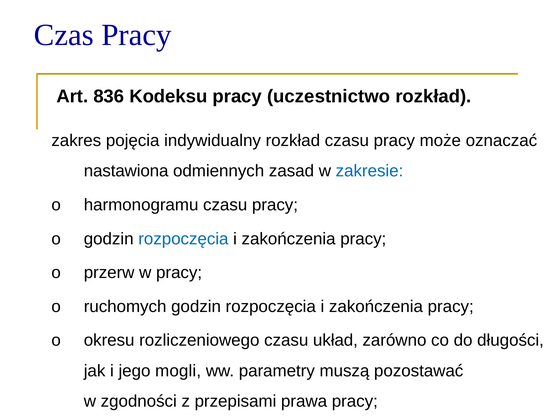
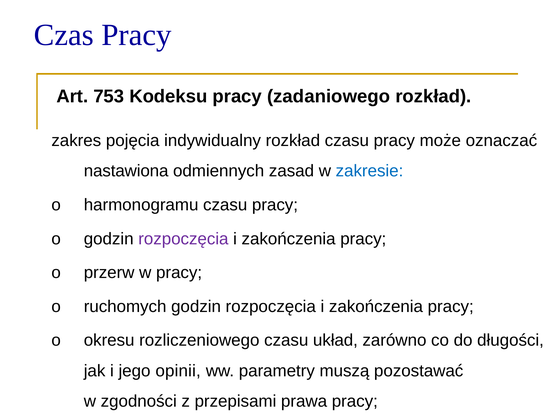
836: 836 -> 753
uczestnictwo: uczestnictwo -> zadaniowego
rozpoczęcia at (183, 239) colour: blue -> purple
mogli: mogli -> opinii
